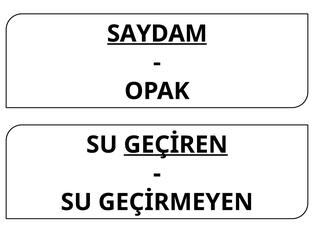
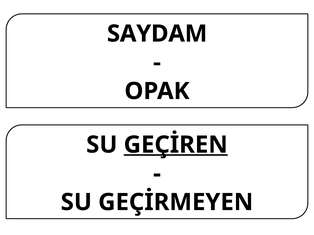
SAYDAM underline: present -> none
